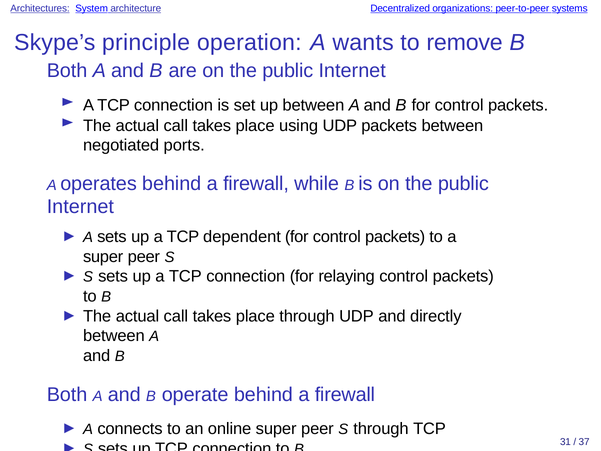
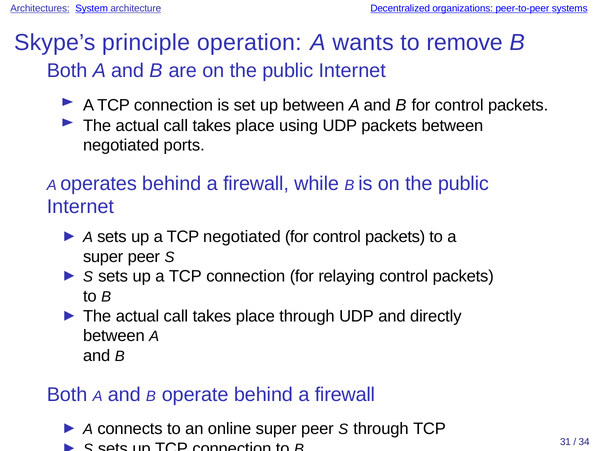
TCP dependent: dependent -> negotiated
37: 37 -> 34
